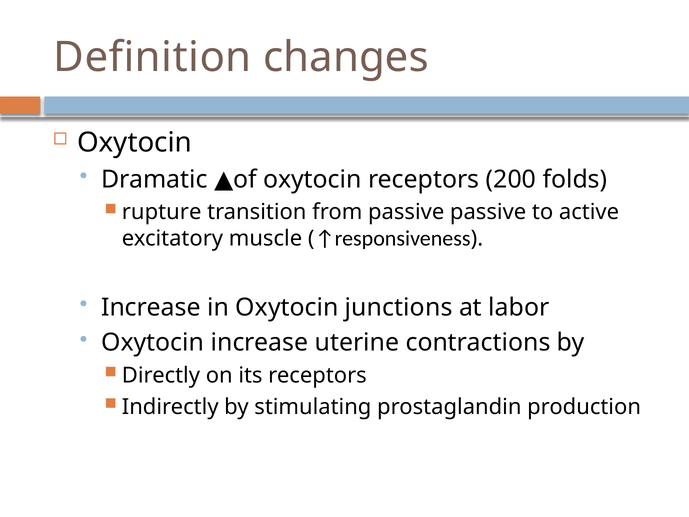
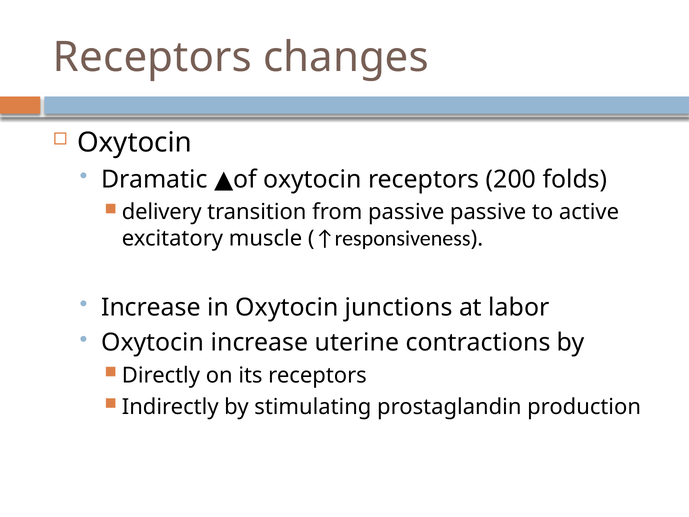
Definition at (152, 57): Definition -> Receptors
rupture: rupture -> delivery
